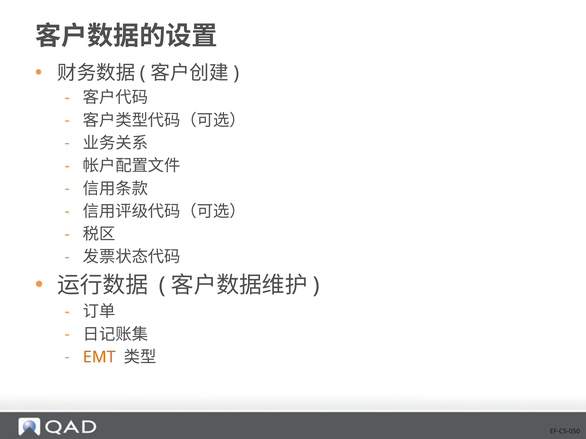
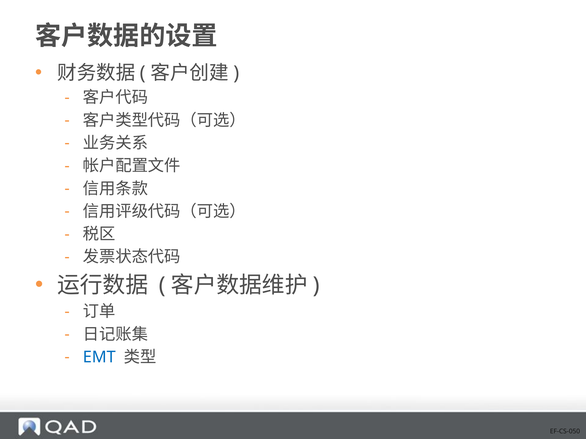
EMT colour: orange -> blue
